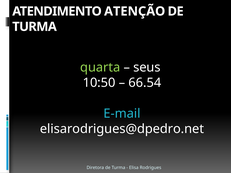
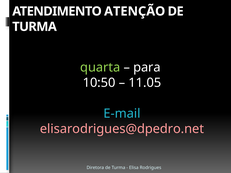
seus: seus -> para
66.54: 66.54 -> 11.05
elisarodrigues@dpedro.net colour: white -> pink
